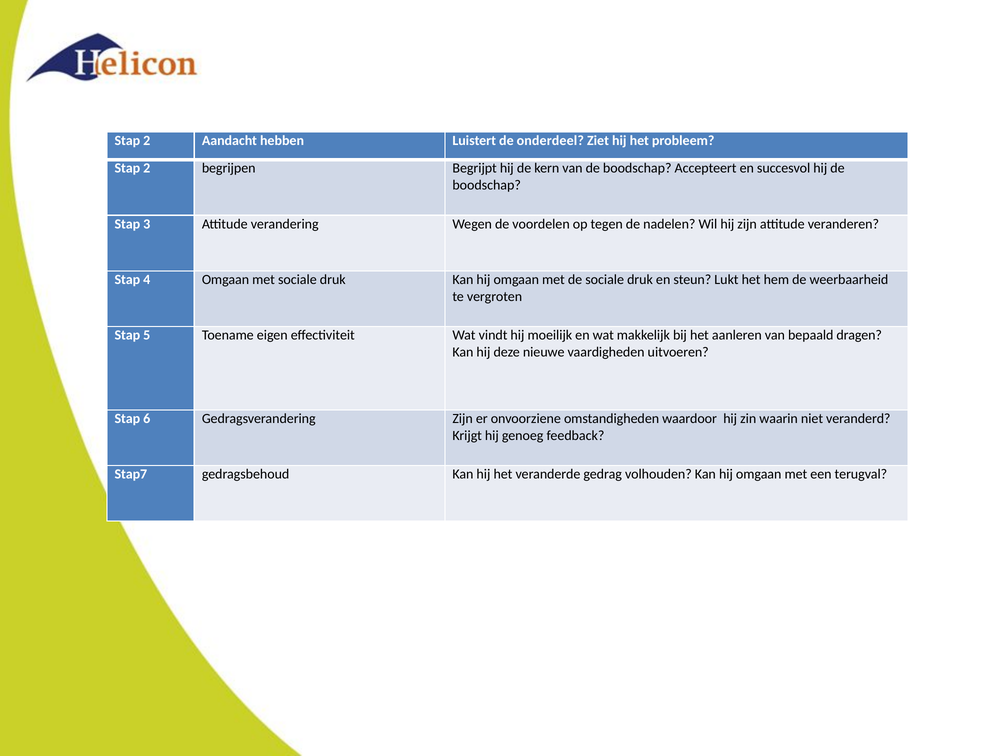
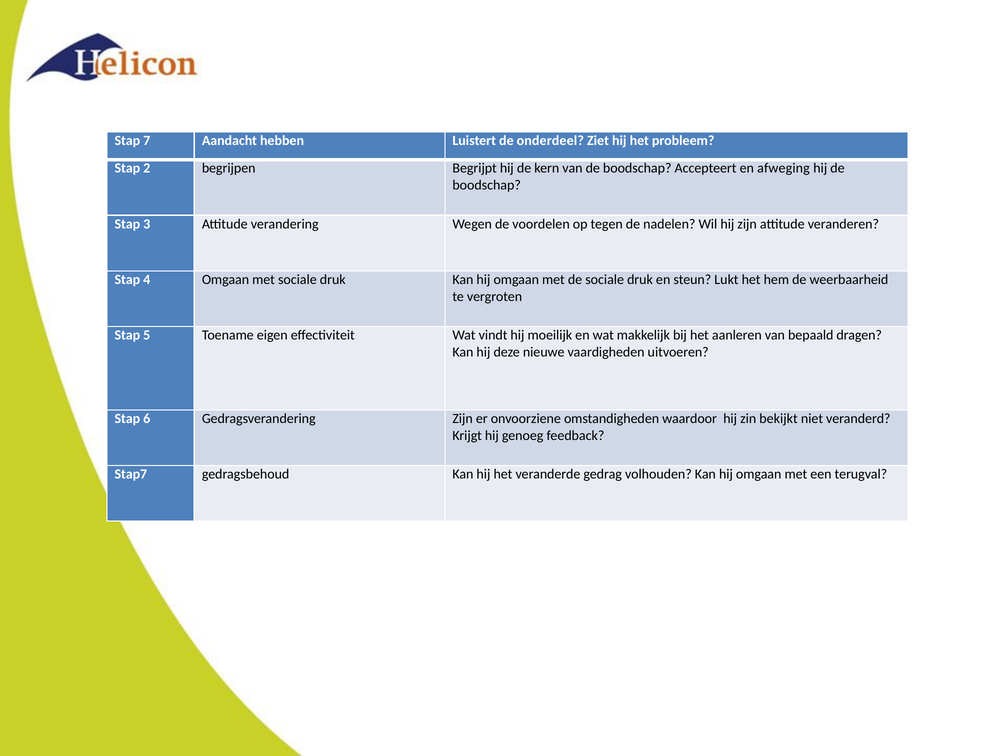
2 at (147, 140): 2 -> 7
succesvol: succesvol -> afweging
waarin: waarin -> bekijkt
